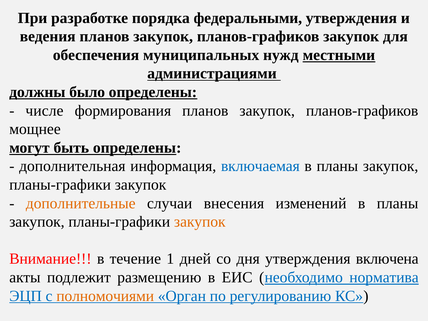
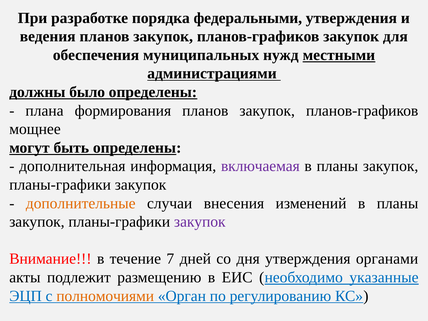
числе: числе -> плана
включаемая colour: blue -> purple
закупок at (200, 222) colour: orange -> purple
1: 1 -> 7
включена: включена -> органами
норматива: норматива -> указанные
